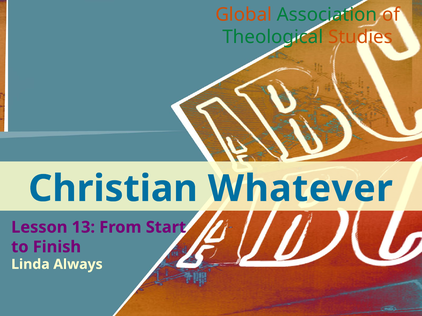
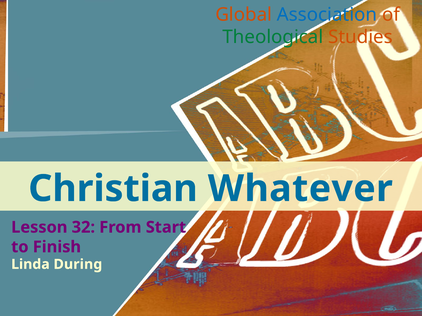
Association colour: green -> blue
13: 13 -> 32
Always: Always -> During
